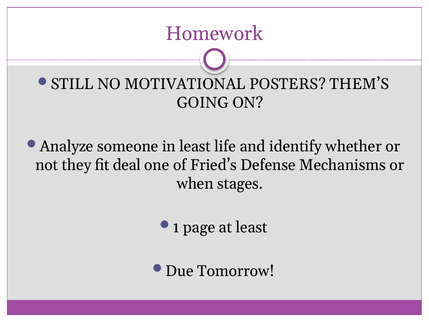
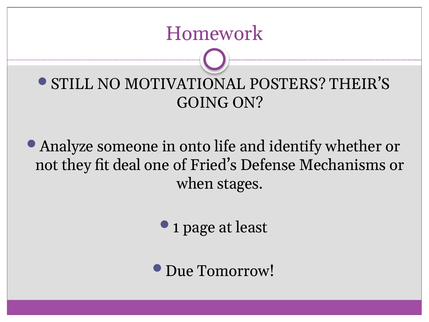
THEM’S: THEM’S -> THEIR’S
in least: least -> onto
